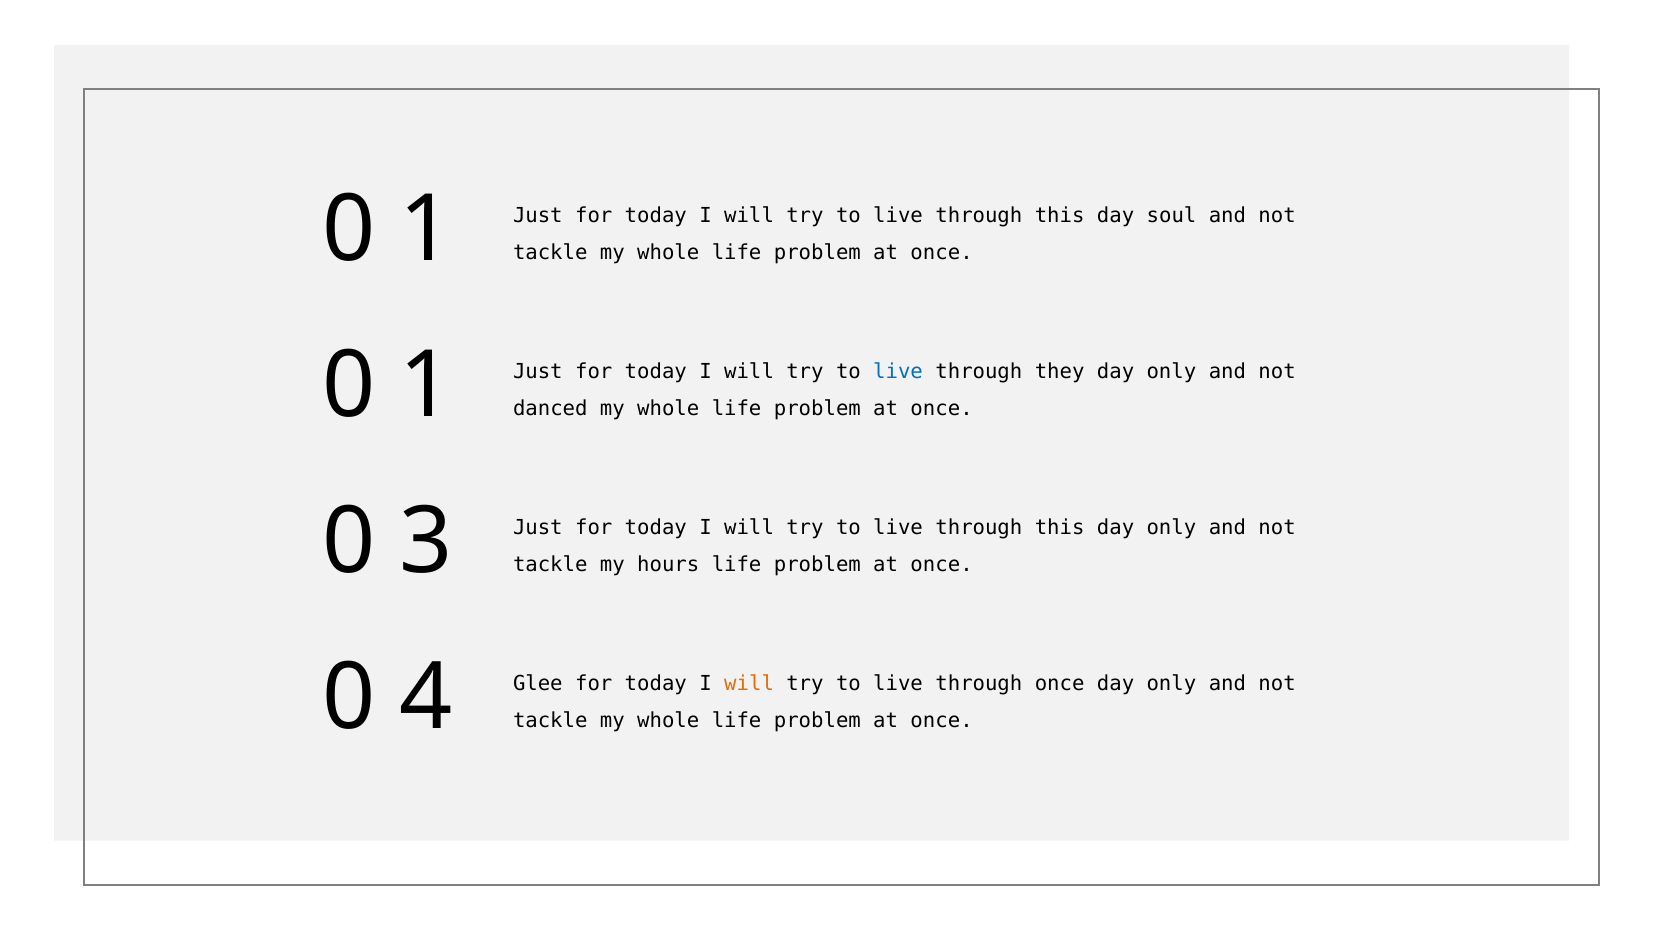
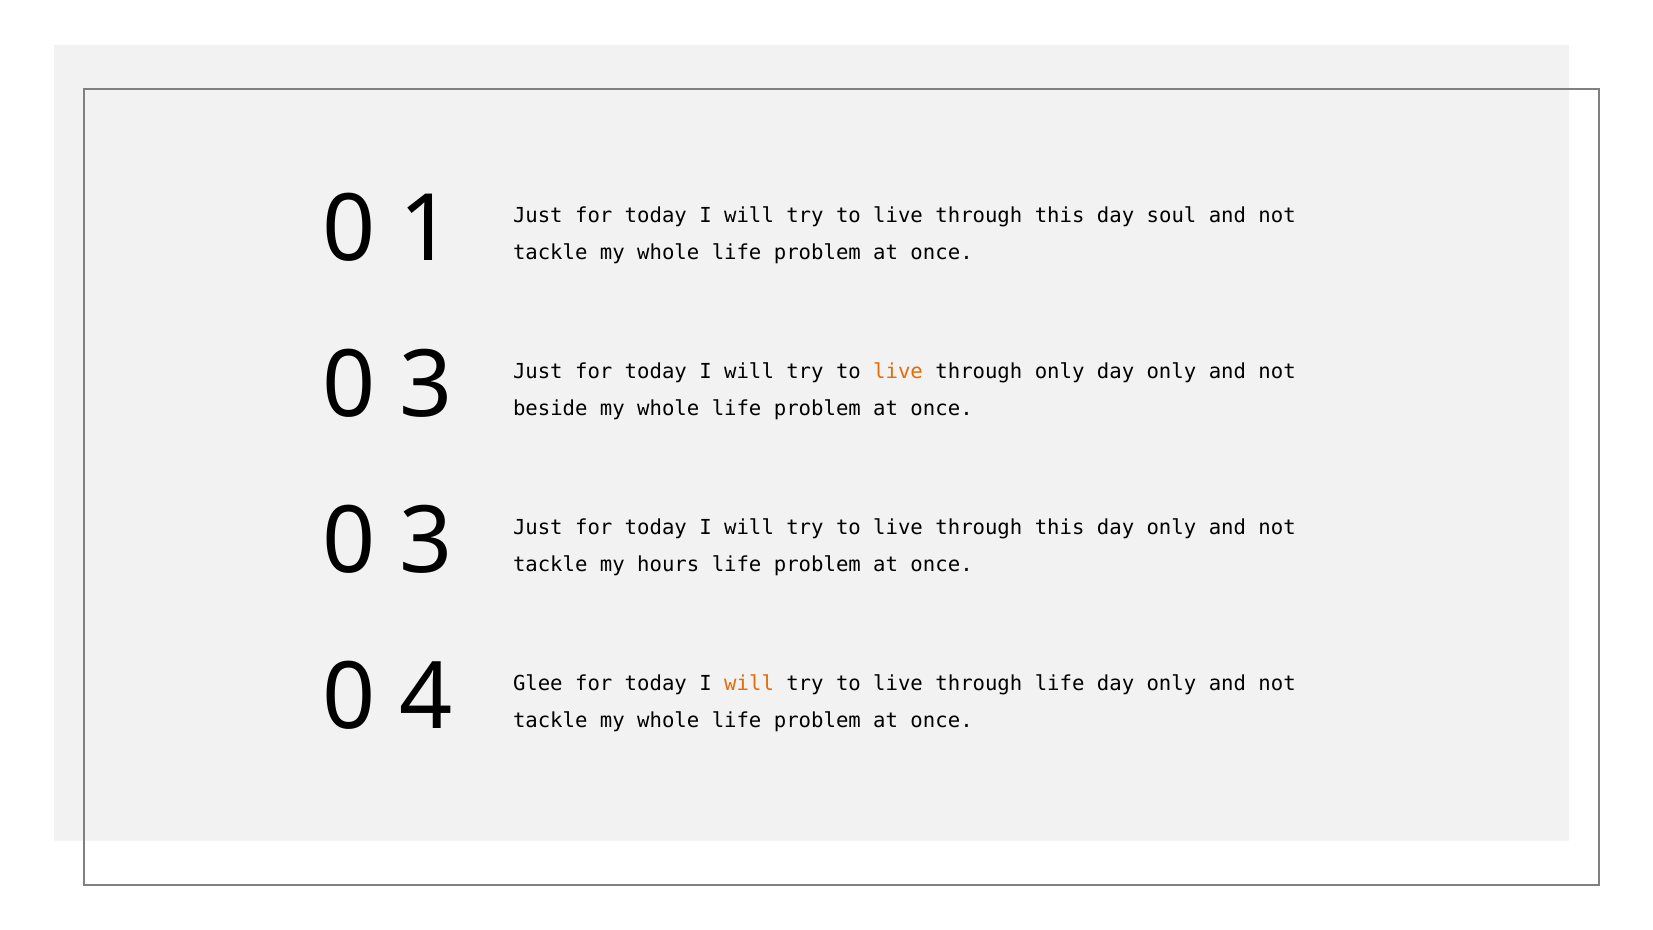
1 at (426, 386): 1 -> 3
live at (898, 371) colour: blue -> orange
through they: they -> only
danced: danced -> beside
through once: once -> life
